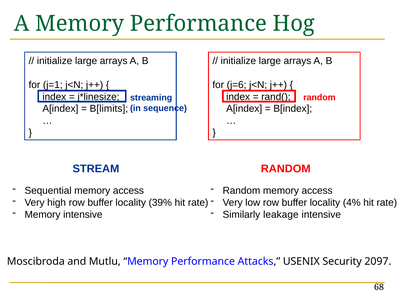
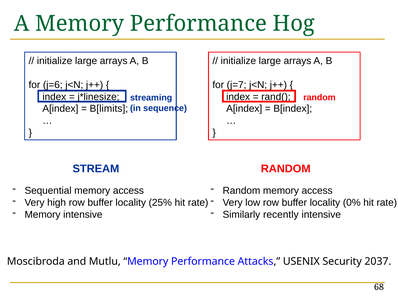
j=1: j=1 -> j=6
j=6: j=6 -> j=7
39%: 39% -> 25%
4%: 4% -> 0%
leakage: leakage -> recently
2097: 2097 -> 2037
